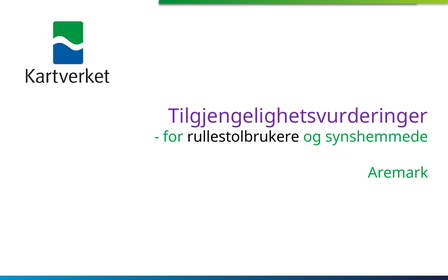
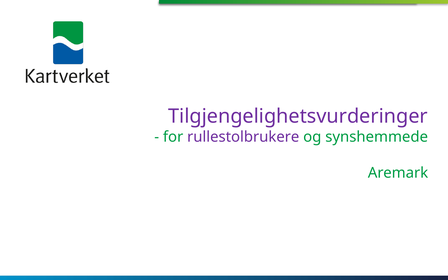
rullestolbrukere colour: black -> purple
